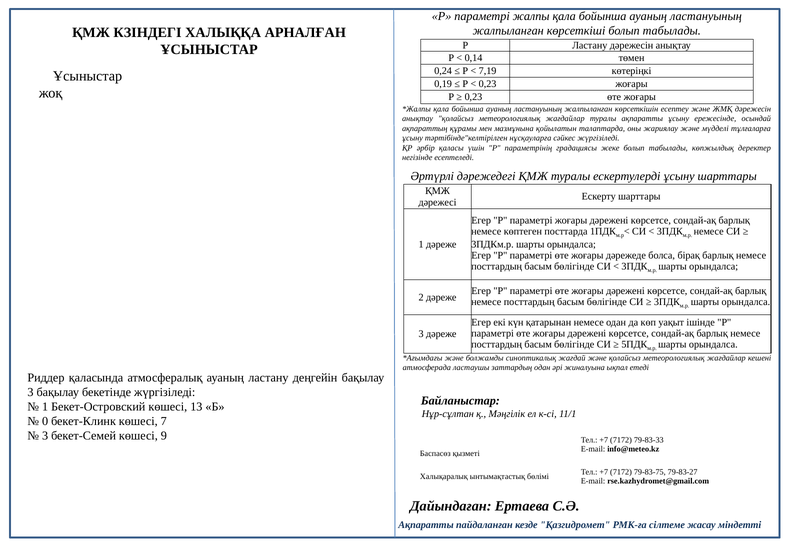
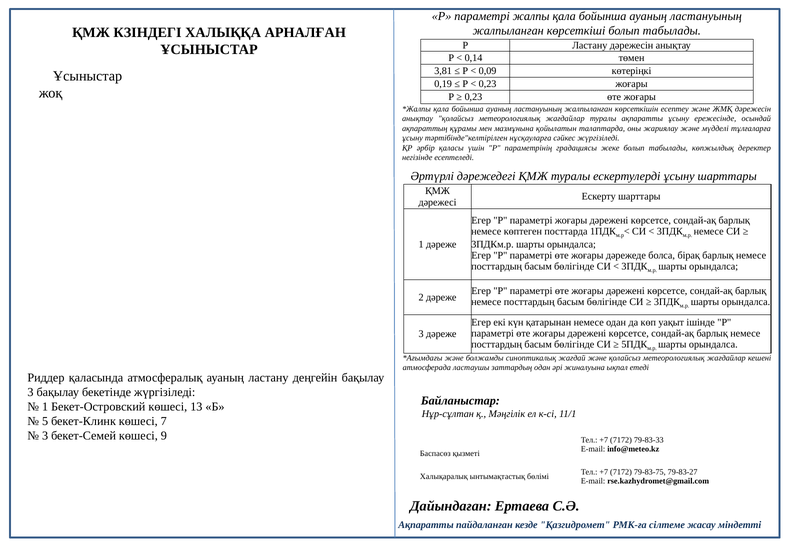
0,24: 0,24 -> 3,81
7,19: 7,19 -> 0,09
0: 0 -> 5
